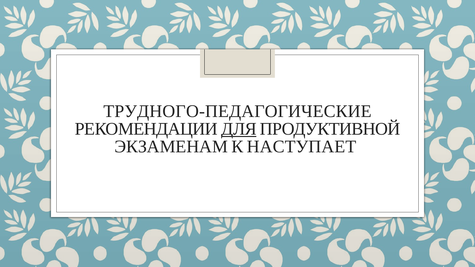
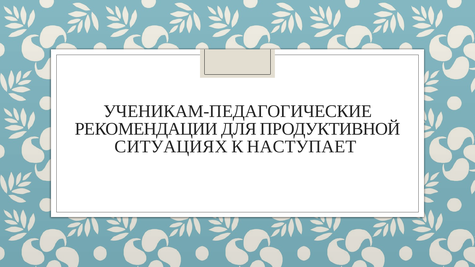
ТРУДНОГО-ПЕДАГОГИЧЕСКИЕ: ТРУДНОГО-ПЕДАГОГИЧЕСКИЕ -> УЧЕНИКАМ-ПЕДАГОГИЧЕСКИЕ
ДЛЯ underline: present -> none
ЭКЗАМЕНАМ: ЭКЗАМЕНАМ -> СИТУАЦИЯХ
